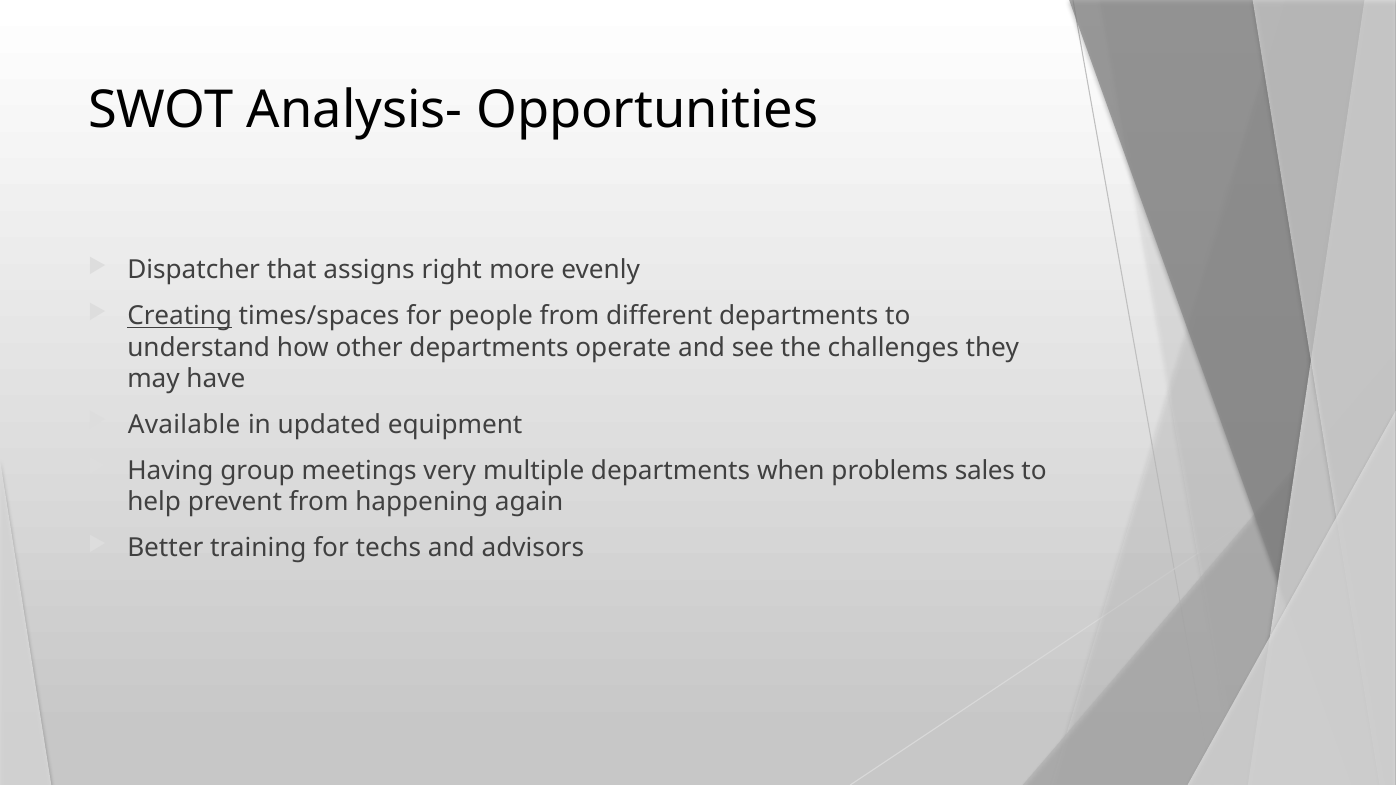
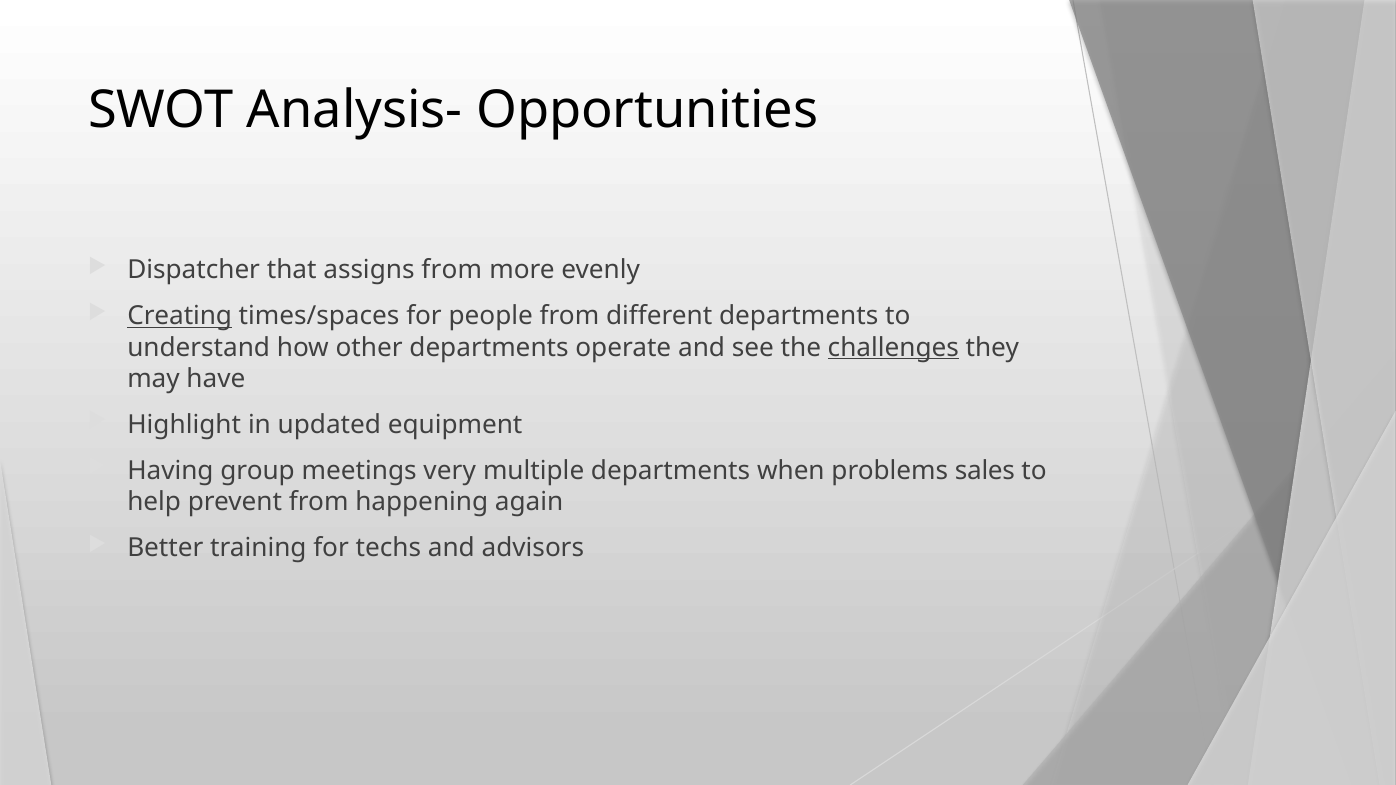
assigns right: right -> from
challenges underline: none -> present
Available: Available -> Highlight
